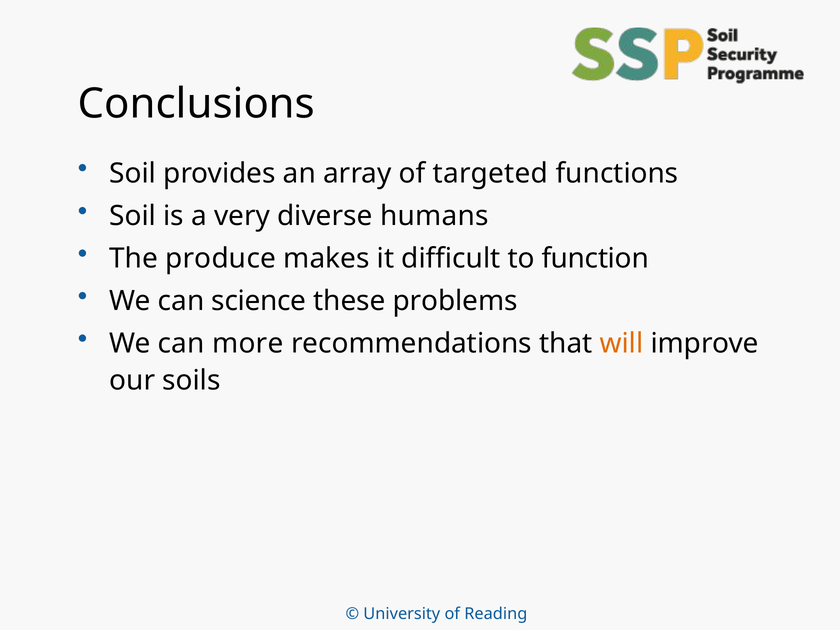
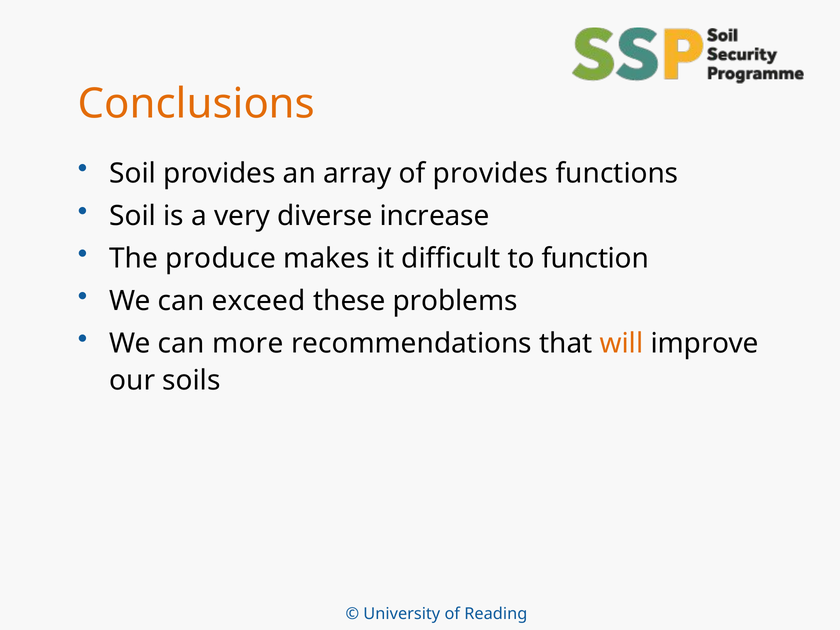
Conclusions colour: black -> orange
of targeted: targeted -> provides
humans: humans -> increase
science: science -> exceed
